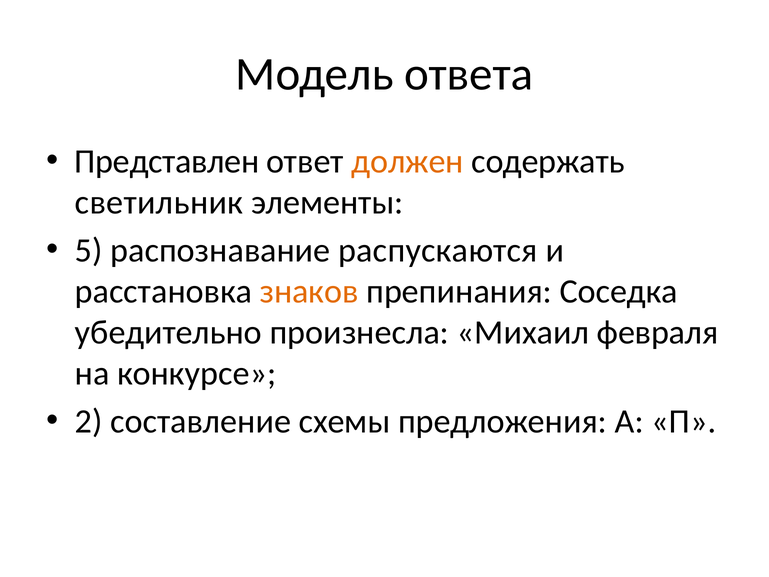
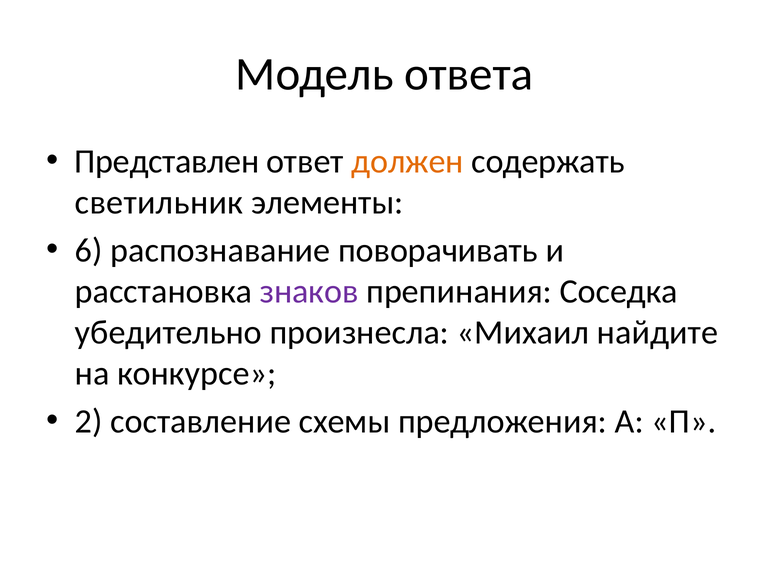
5: 5 -> 6
распускаются: распускаются -> поворачивать
знаков colour: orange -> purple
февраля: февраля -> найдите
